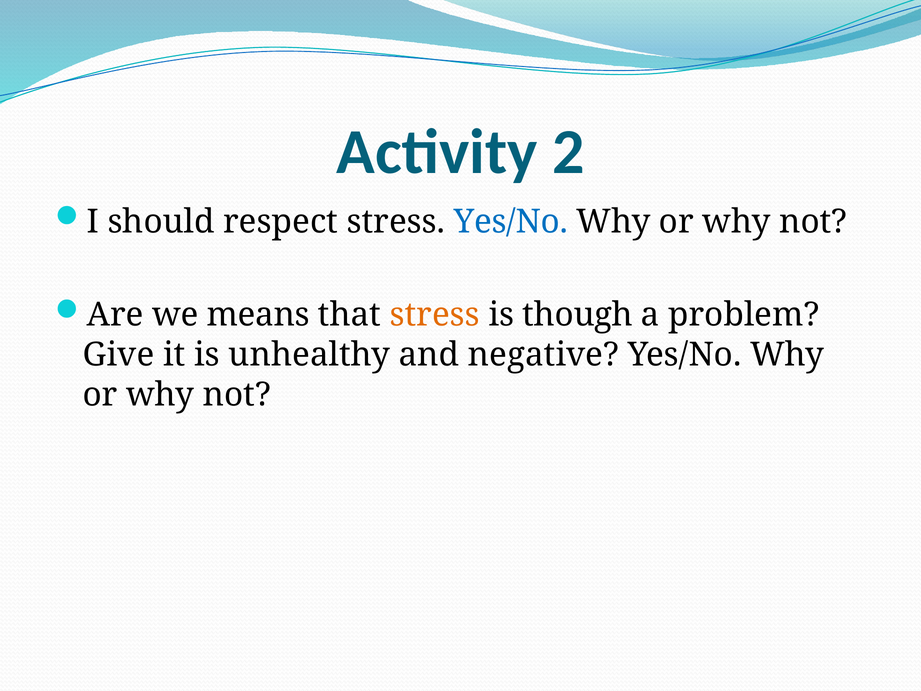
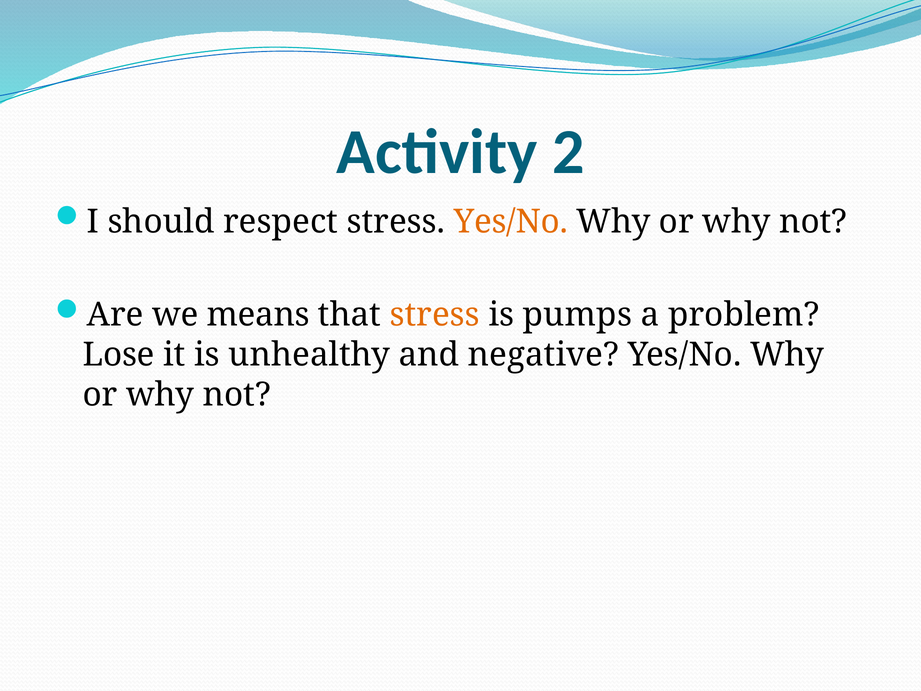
Yes/No at (511, 222) colour: blue -> orange
though: though -> pumps
Give: Give -> Lose
